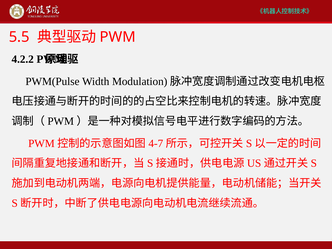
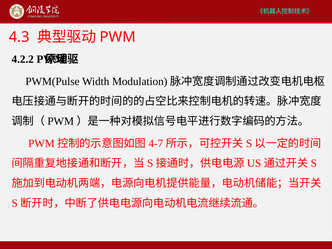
5.5: 5.5 -> 4.3
